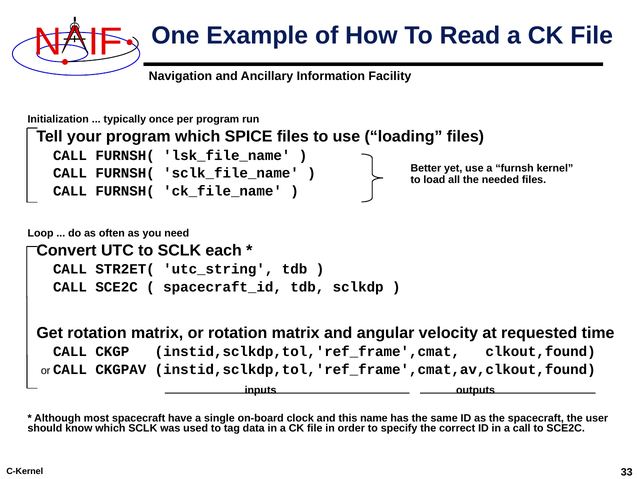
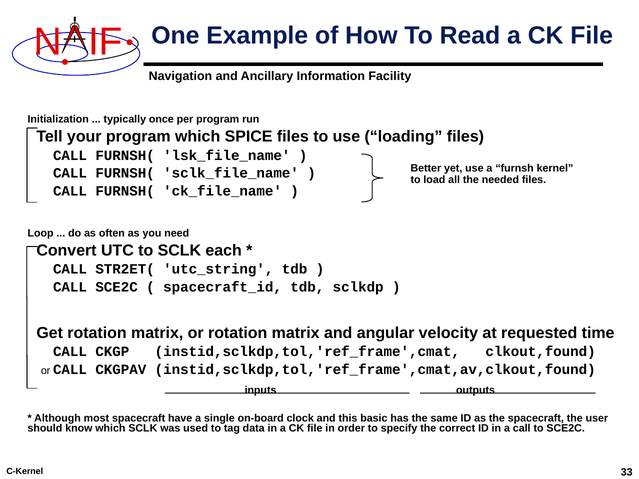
name: name -> basic
